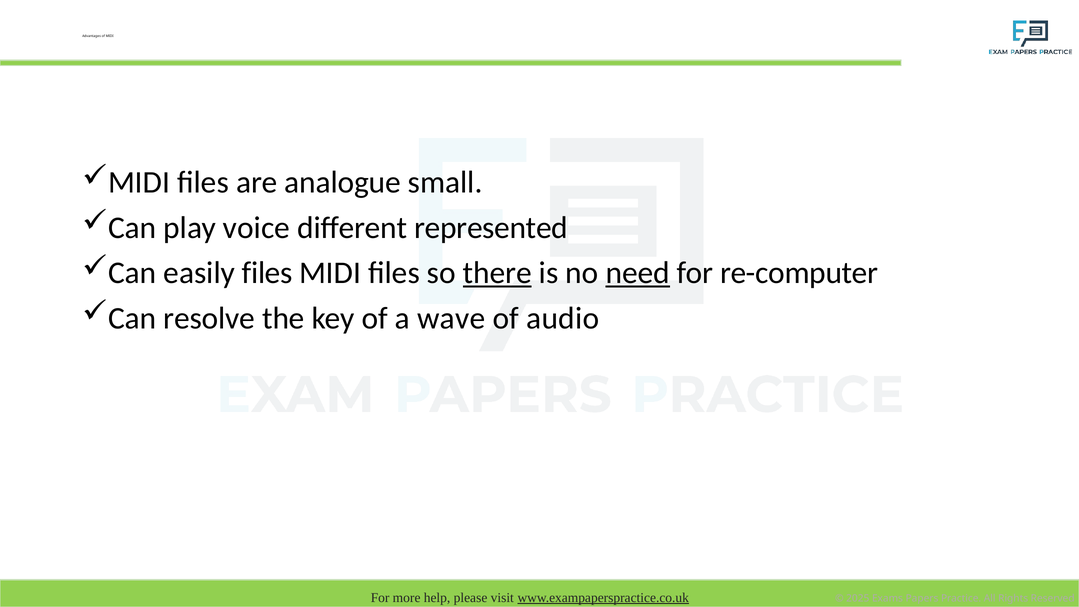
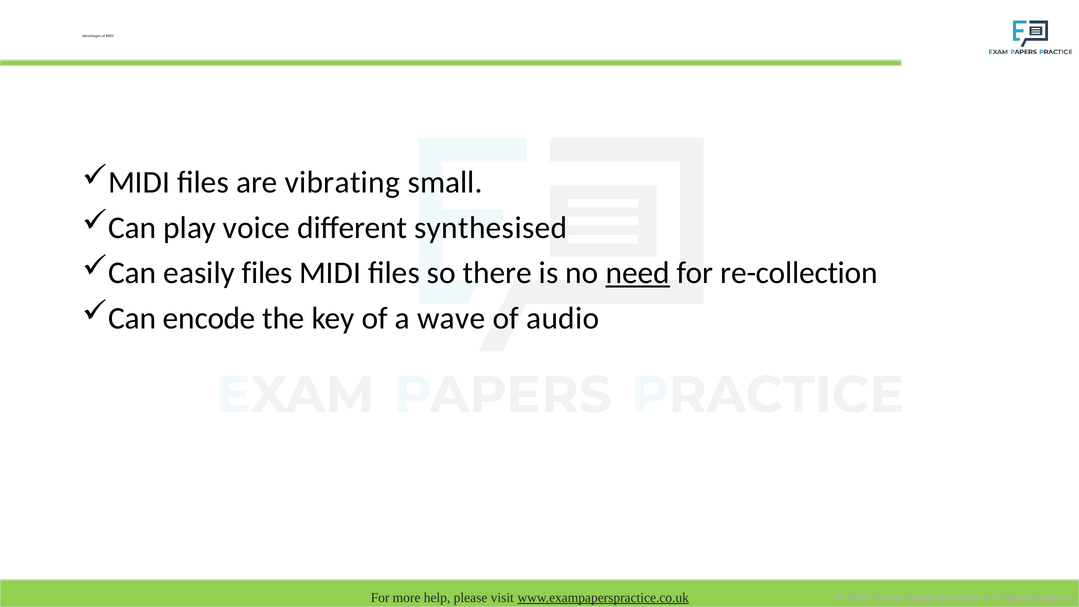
analogue: analogue -> vibrating
represented: represented -> synthesised
there underline: present -> none
re-computer: re-computer -> re-collection
resolve: resolve -> encode
